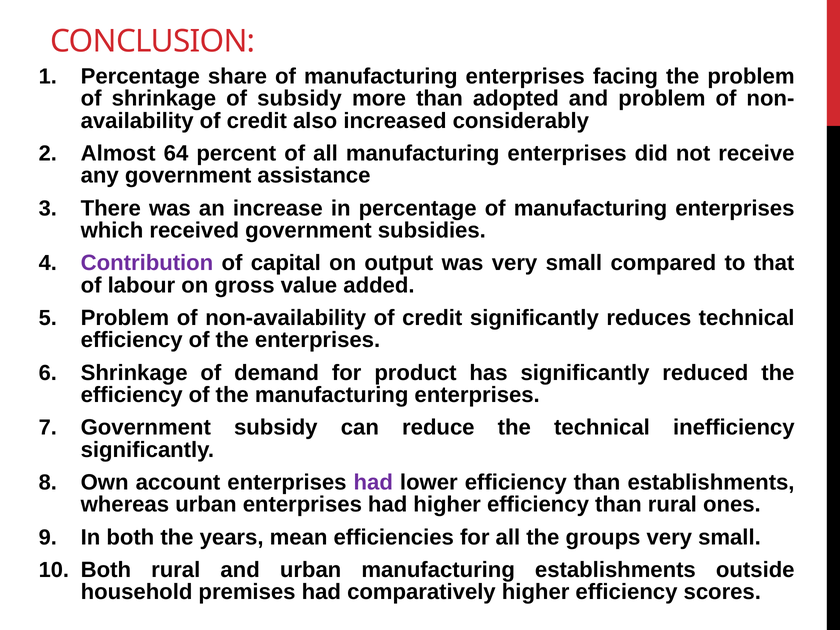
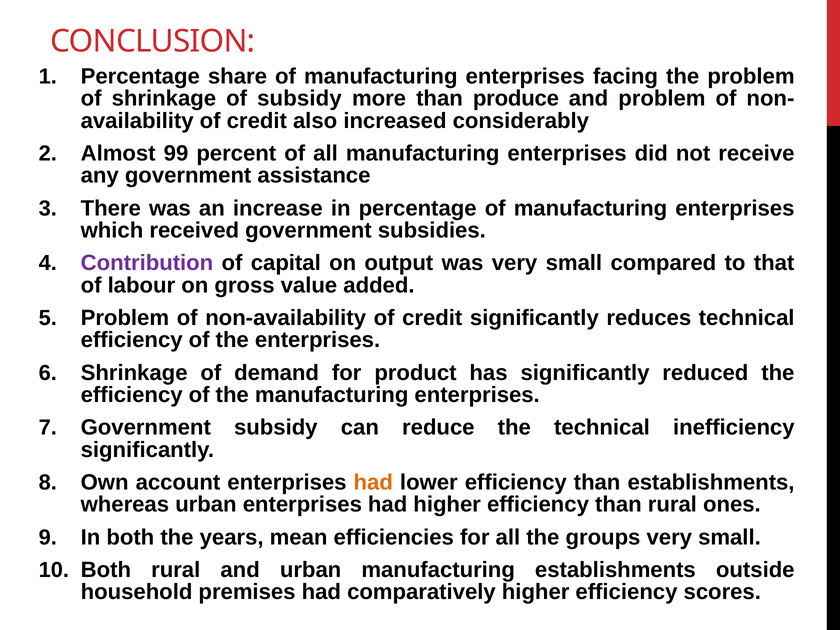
adopted: adopted -> produce
64: 64 -> 99
had at (373, 482) colour: purple -> orange
